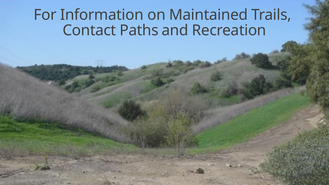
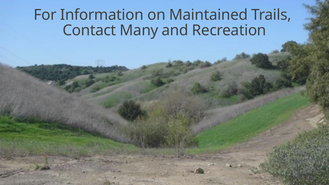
Paths: Paths -> Many
